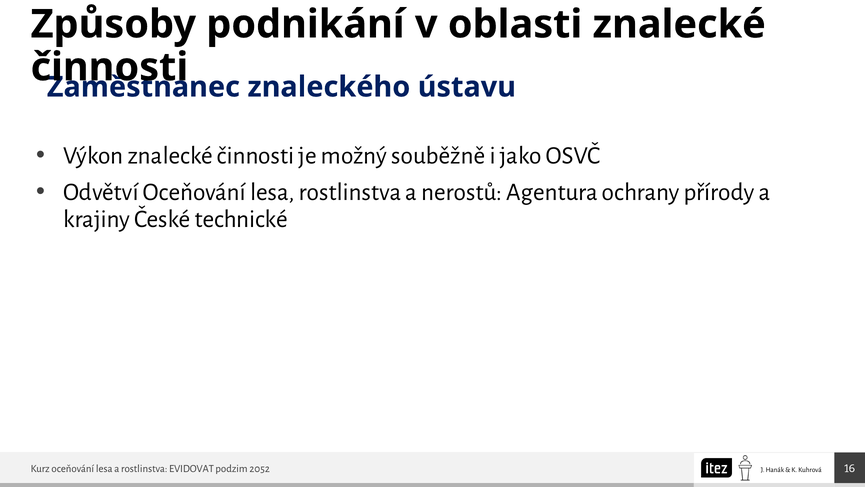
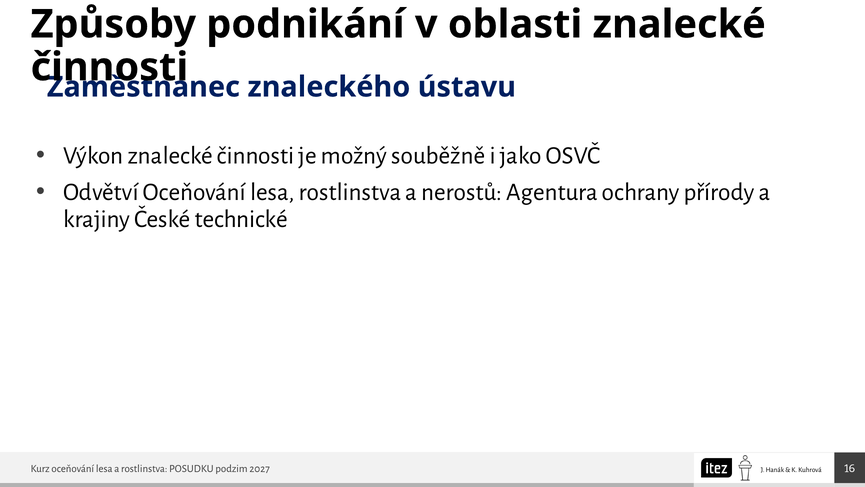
EVIDOVAT: EVIDOVAT -> POSUDKU
2052: 2052 -> 2027
